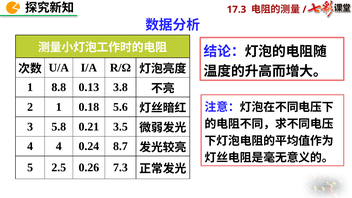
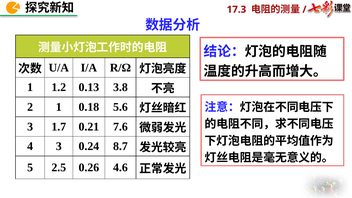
8.8: 8.8 -> 1.2
5.8: 5.8 -> 1.7
3.5: 3.5 -> 7.6
4 4: 4 -> 3
7.3: 7.3 -> 4.6
